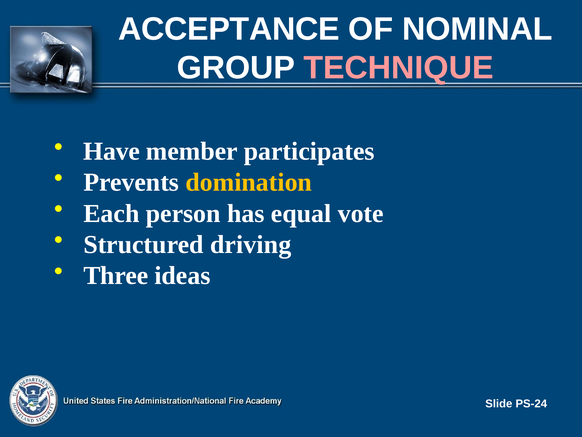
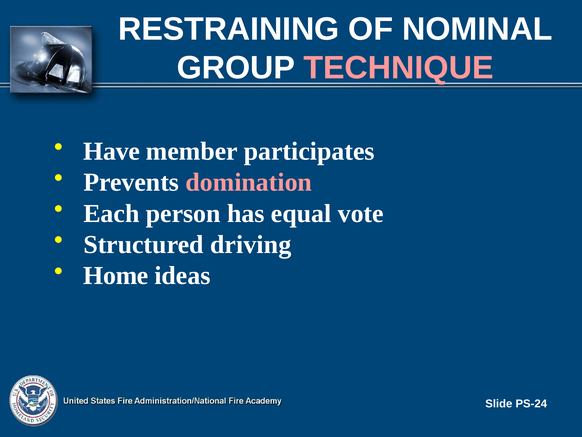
ACCEPTANCE: ACCEPTANCE -> RESTRAINING
domination colour: yellow -> pink
Three: Three -> Home
